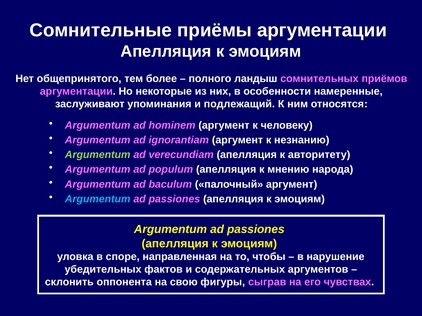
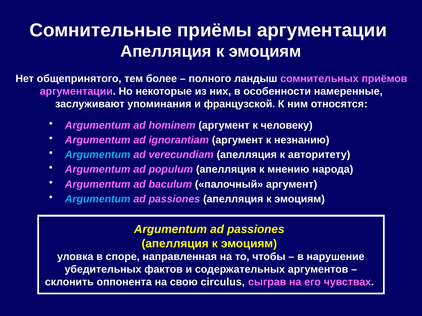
подлежащий: подлежащий -> французской
Argumentum at (98, 155) colour: light green -> light blue
фигуры: фигуры -> circulus
